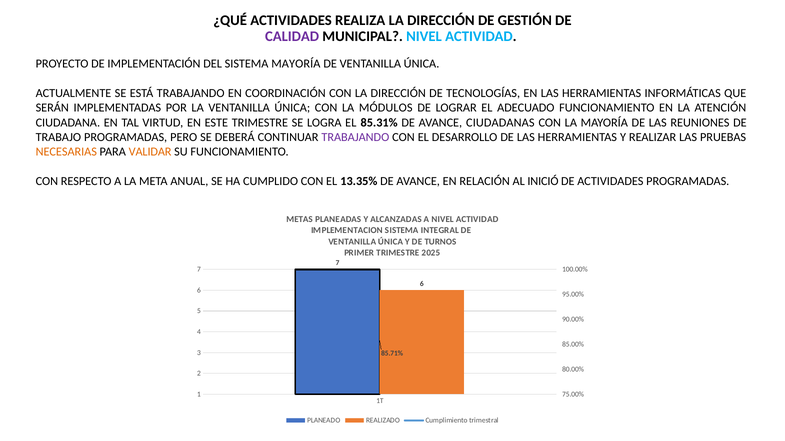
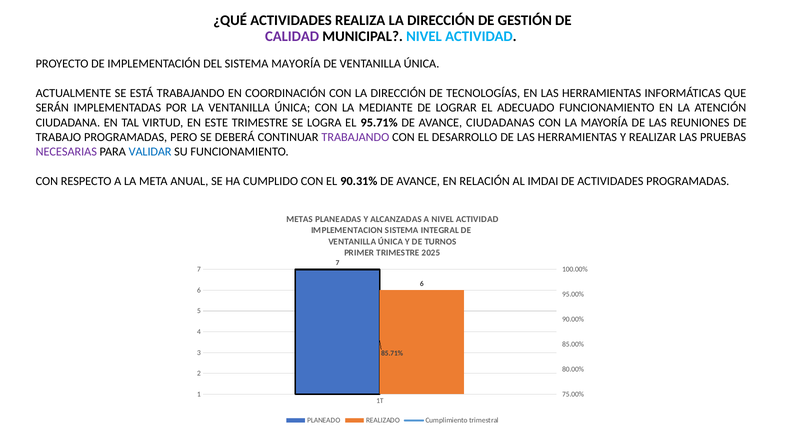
MÓDULOS: MÓDULOS -> MEDIANTE
85.31%: 85.31% -> 95.71%
NECESARIAS colour: orange -> purple
VALIDAR colour: orange -> blue
13.35%: 13.35% -> 90.31%
INICIÓ: INICIÓ -> IMDAI
